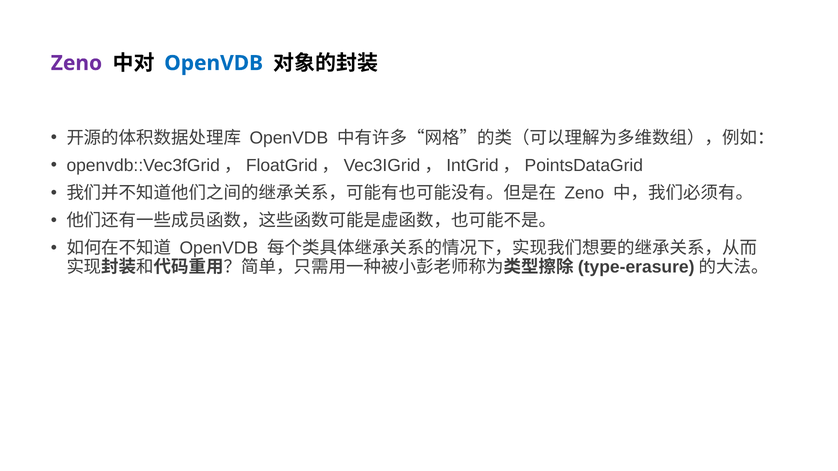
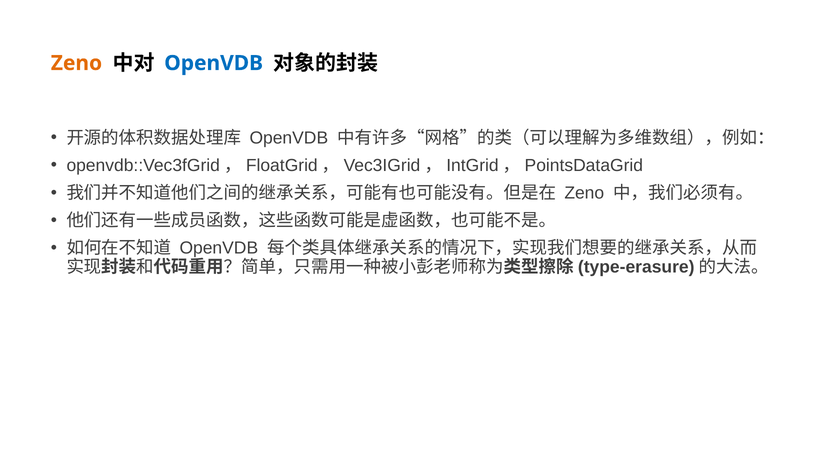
Zeno at (76, 63) colour: purple -> orange
